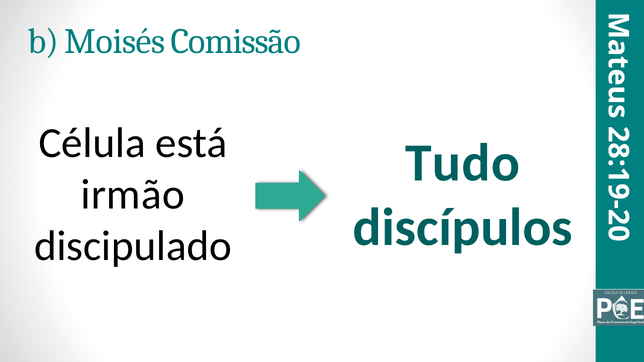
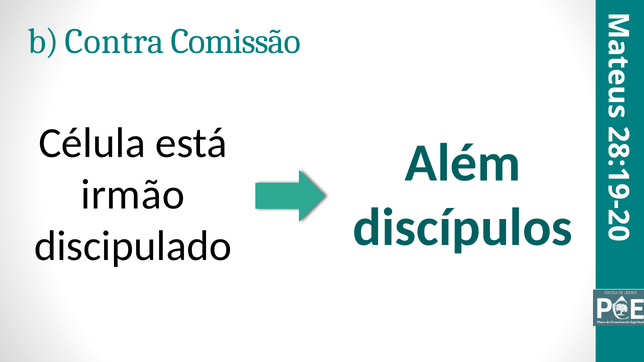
Moisés: Moisés -> Contra
Tudo: Tudo -> Além
